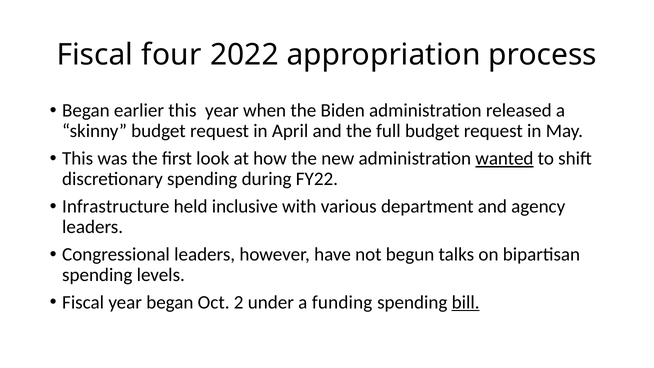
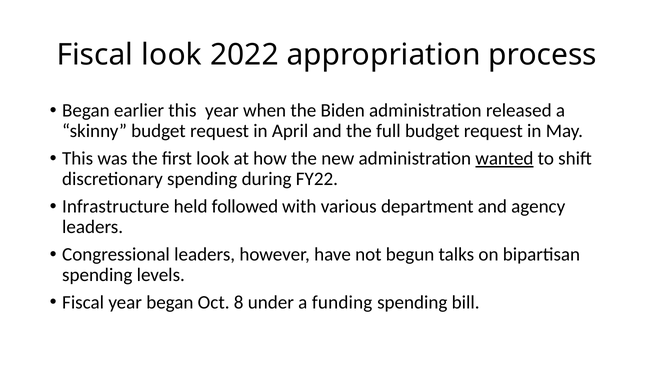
Fiscal four: four -> look
inclusive: inclusive -> followed
2: 2 -> 8
bill underline: present -> none
